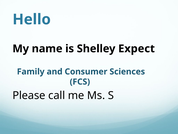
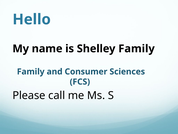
Shelley Expect: Expect -> Family
